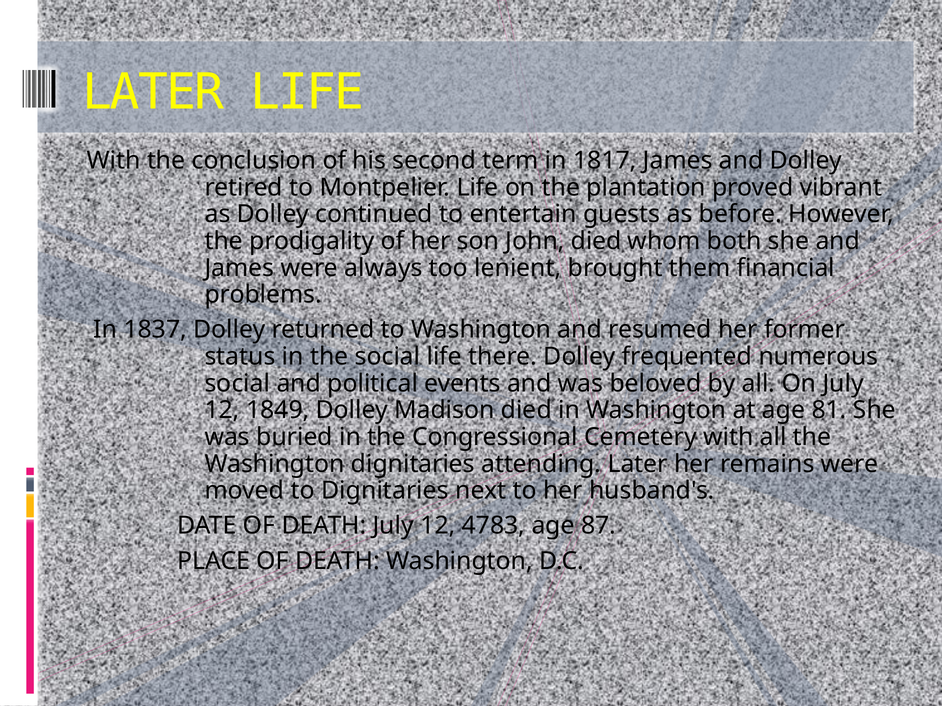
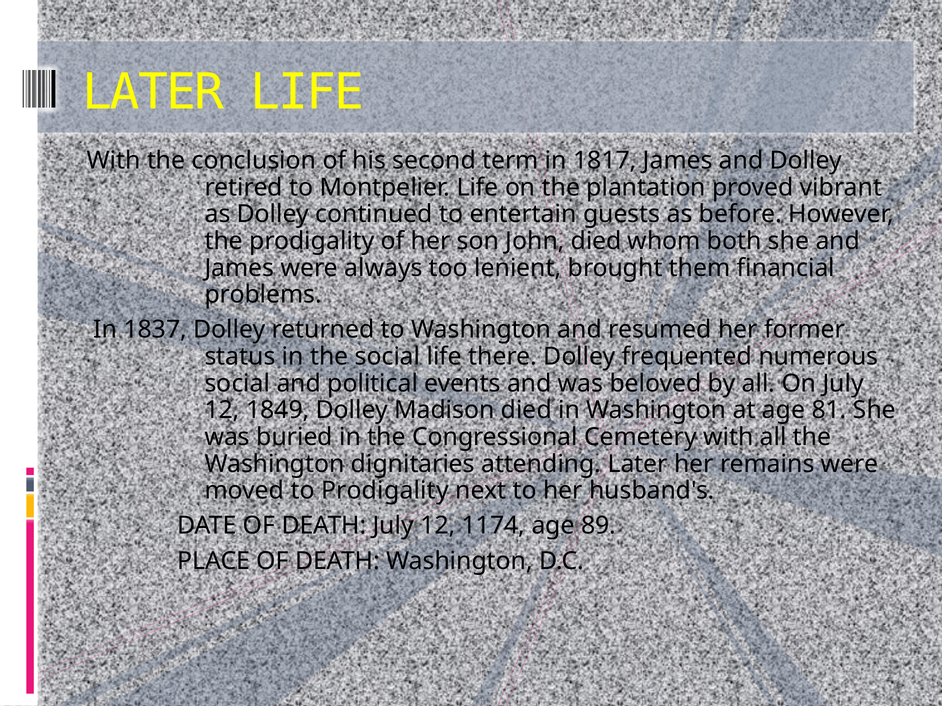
to Dignitaries: Dignitaries -> Prodigality
4783: 4783 -> 1174
87: 87 -> 89
